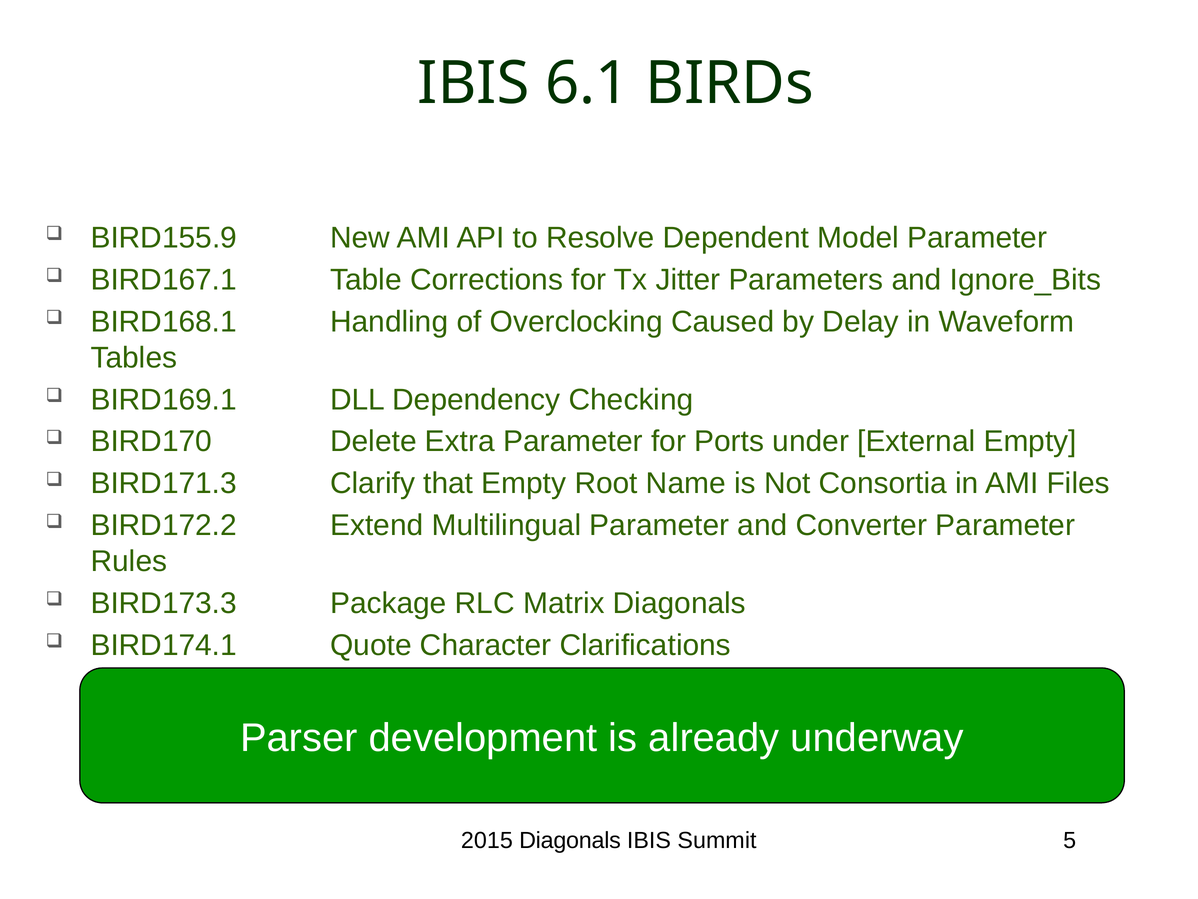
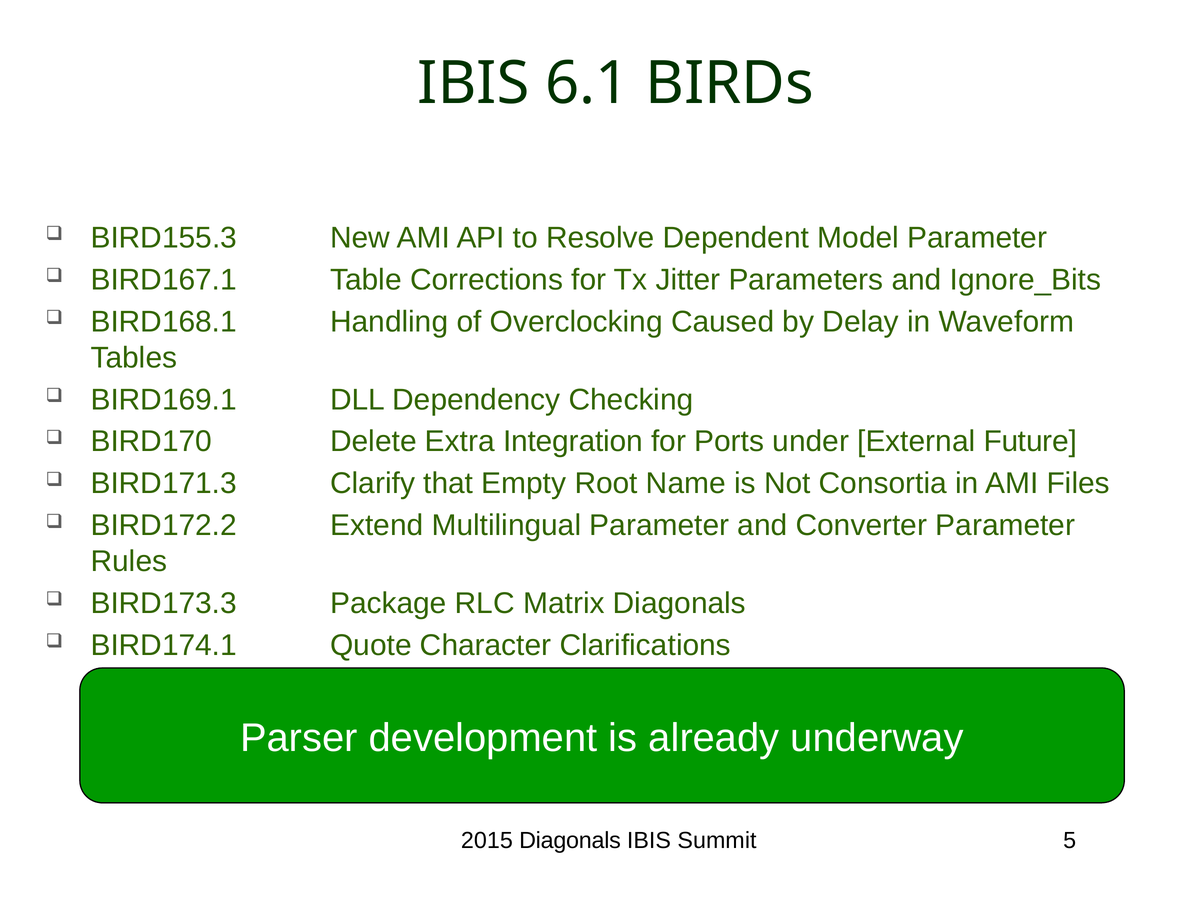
BIRD155.9: BIRD155.9 -> BIRD155.3
Extra Parameter: Parameter -> Integration
External Empty: Empty -> Future
